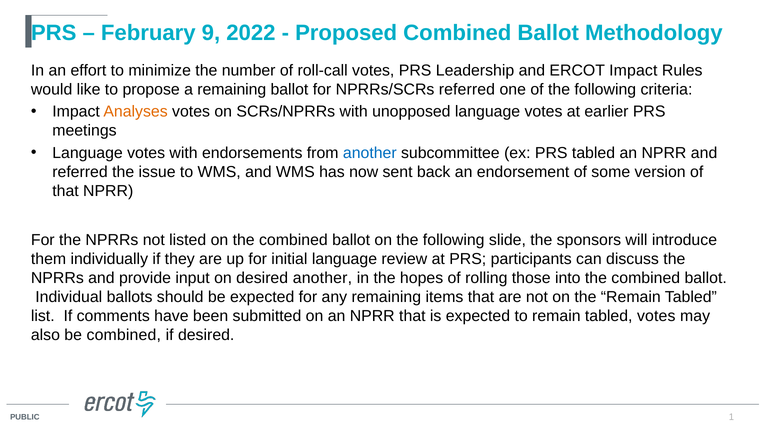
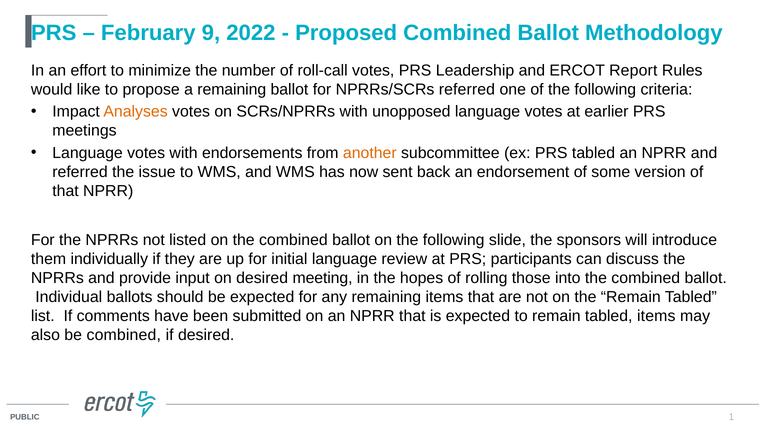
ERCOT Impact: Impact -> Report
another at (370, 153) colour: blue -> orange
desired another: another -> meeting
tabled votes: votes -> items
